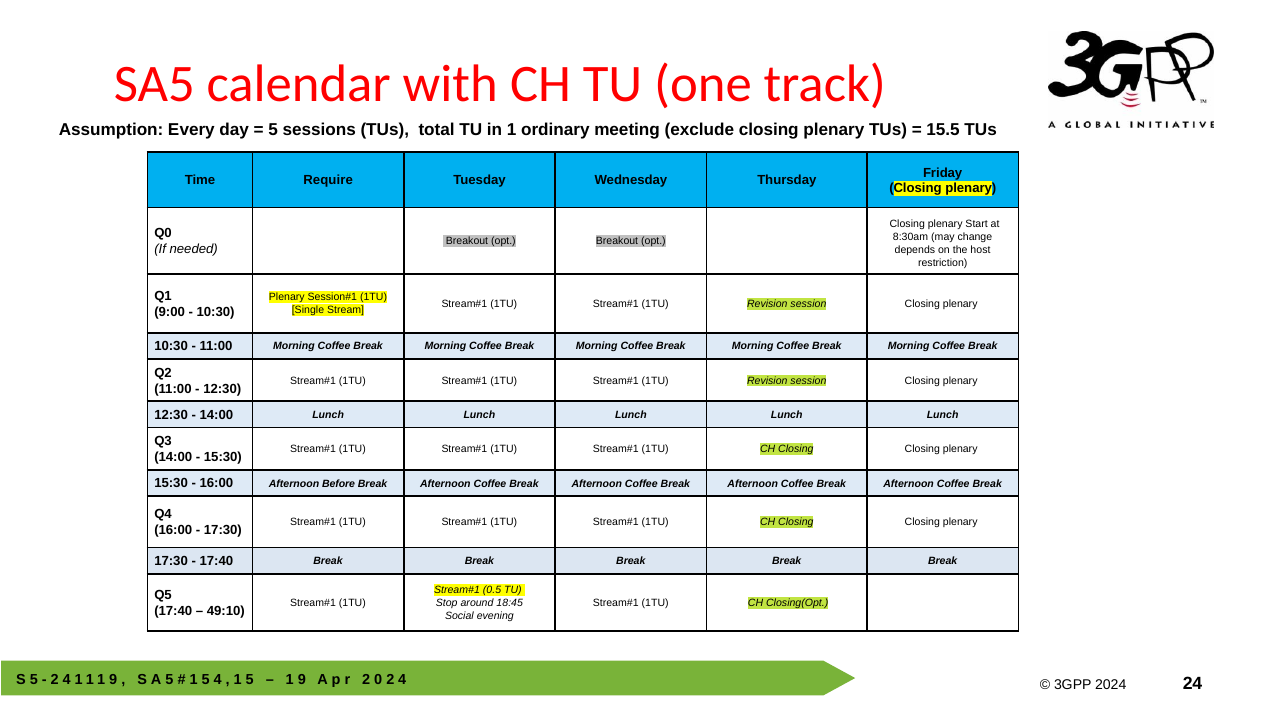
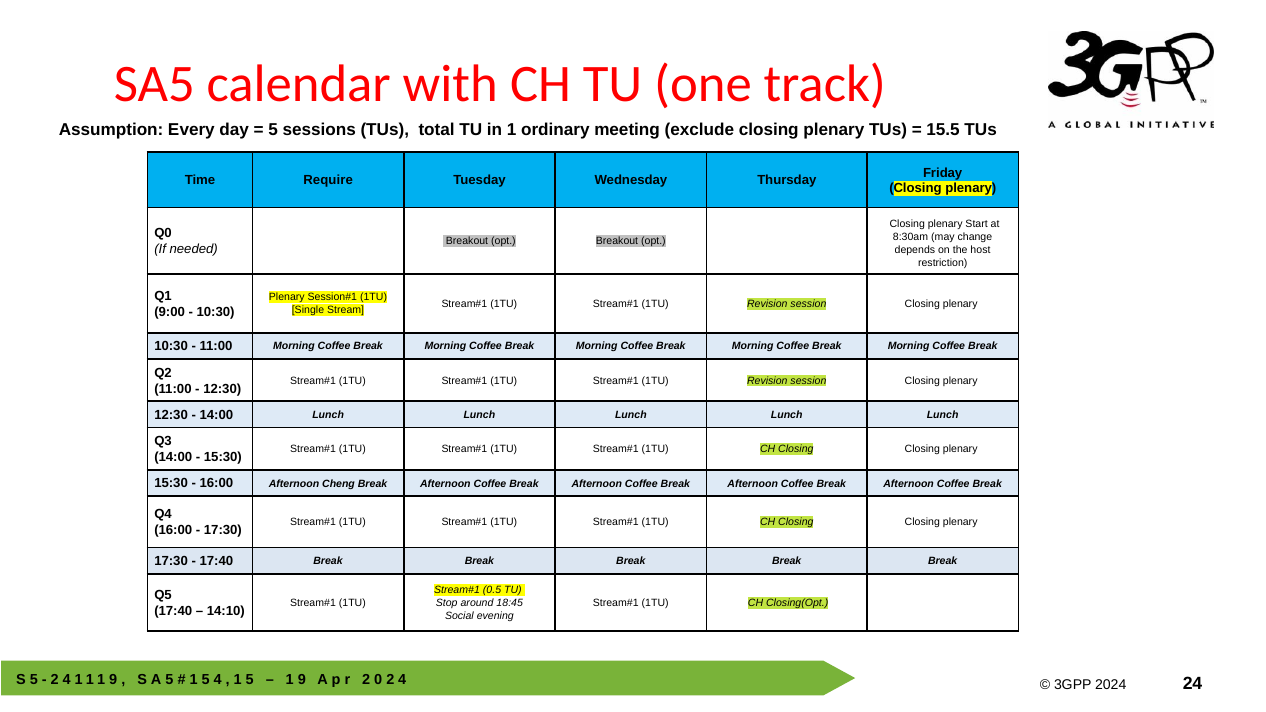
Before: Before -> Cheng
49:10: 49:10 -> 14:10
